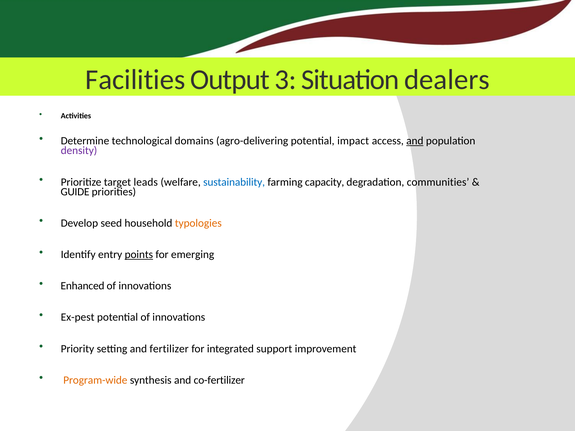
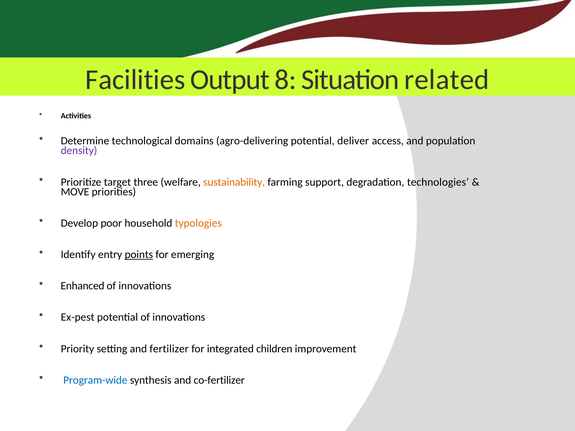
3: 3 -> 8
dealers: dealers -> related
impact: impact -> deliver
and at (415, 141) underline: present -> none
leads: leads -> three
sustainability colour: blue -> orange
capacity: capacity -> support
communities: communities -> technologies
GUIDE: GUIDE -> MOVE
seed: seed -> poor
support: support -> children
Program-wide colour: orange -> blue
